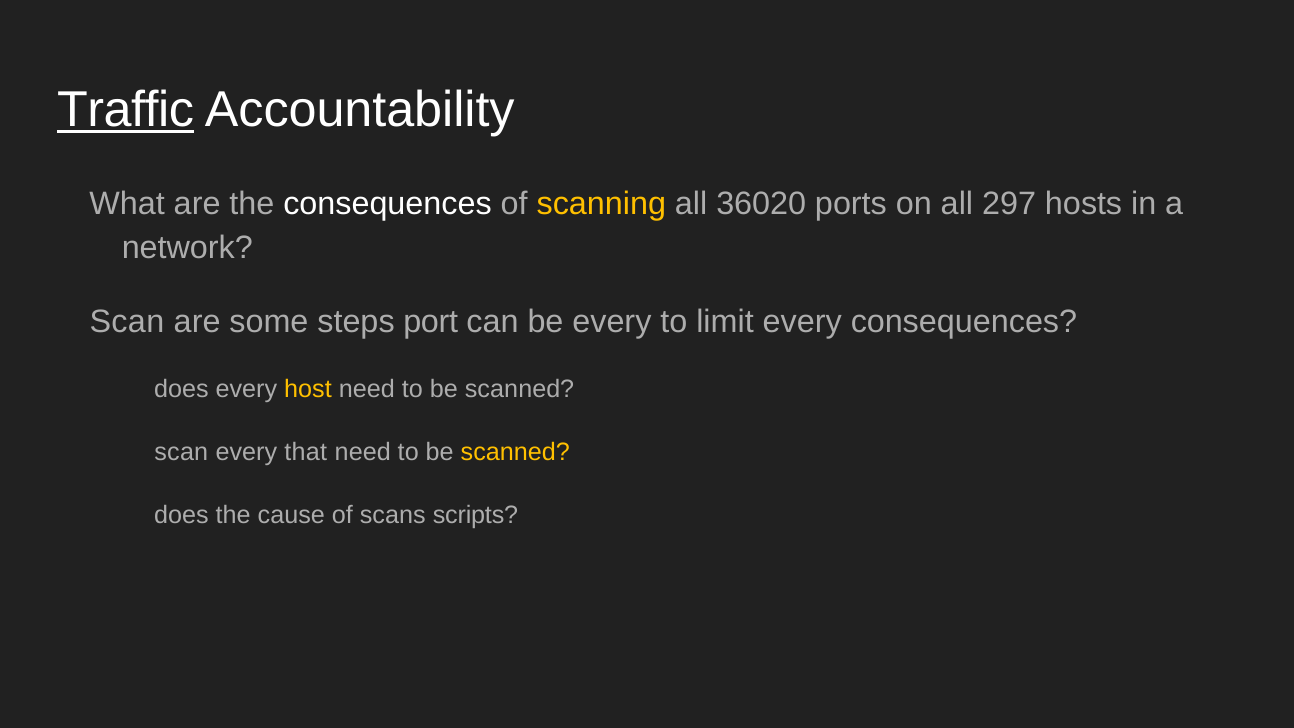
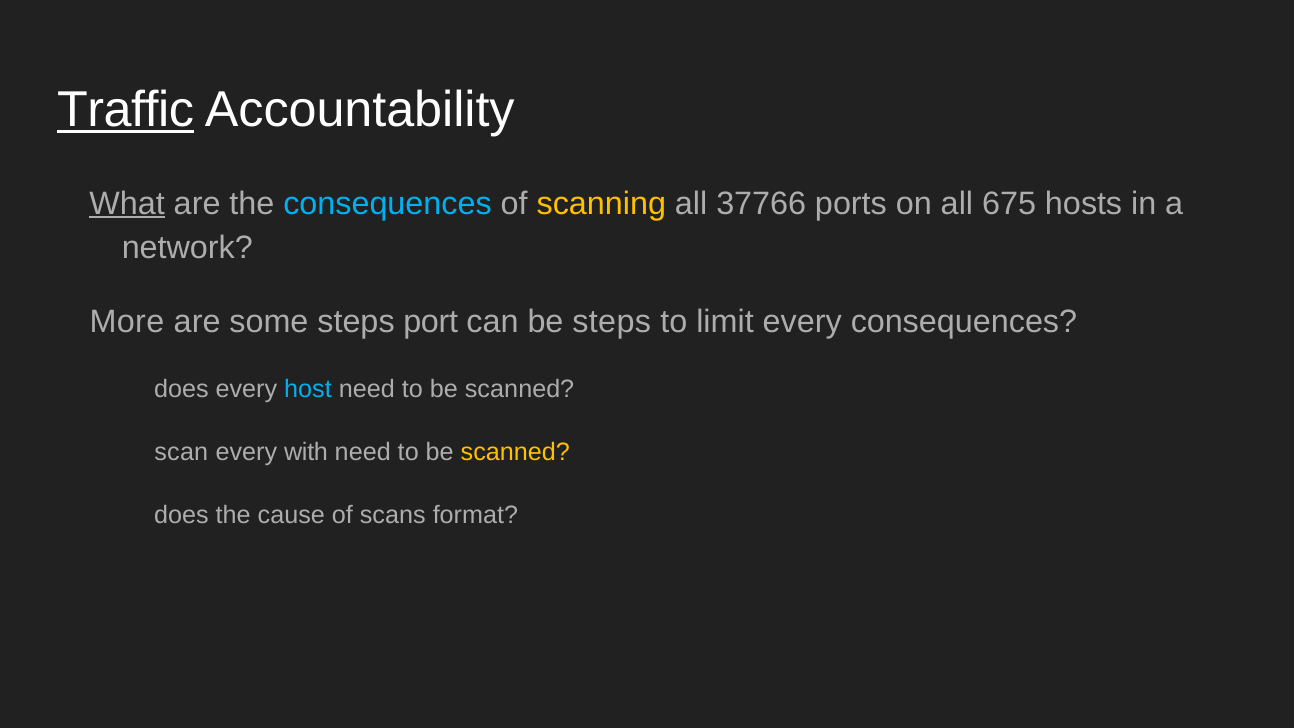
What underline: none -> present
consequences at (387, 203) colour: white -> light blue
36020: 36020 -> 37766
297: 297 -> 675
Scan at (127, 321): Scan -> More
be every: every -> steps
host colour: yellow -> light blue
that: that -> with
scripts: scripts -> format
